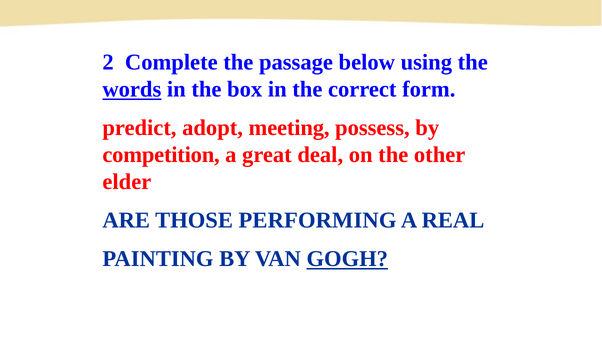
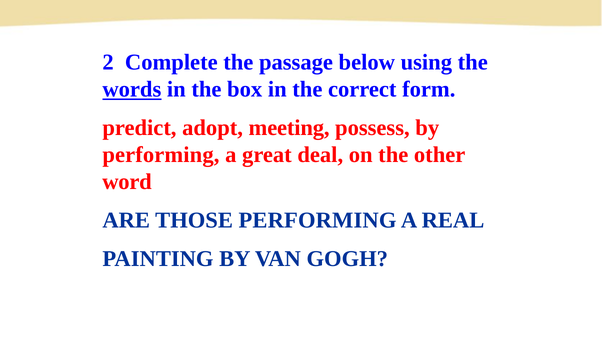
competition at (161, 155): competition -> performing
elder: elder -> word
GOGH underline: present -> none
